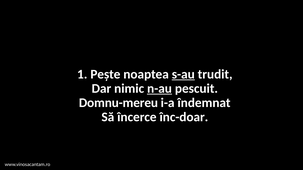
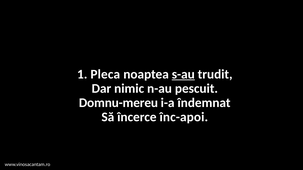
Pește: Pește -> Pleca
n-au underline: present -> none
înc-doar: înc-doar -> înc-apoi
